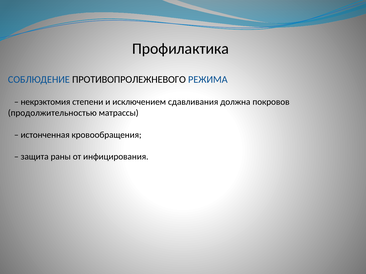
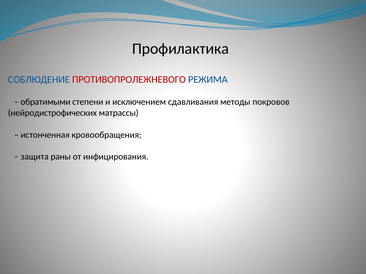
ПРОТИВОПРОЛЕЖНЕВОГО colour: black -> red
некрэктомия: некрэктомия -> обратимыми
должна: должна -> методы
продолжительностью: продолжительностью -> нейродистрофических
